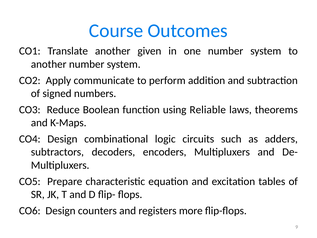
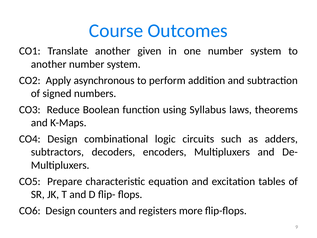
communicate: communicate -> asynchronous
Reliable: Reliable -> Syllabus
